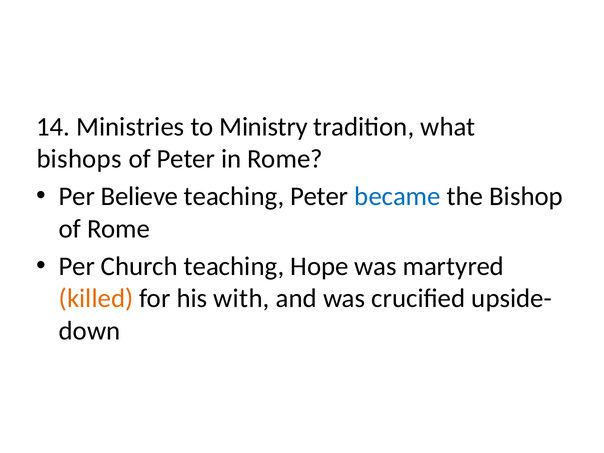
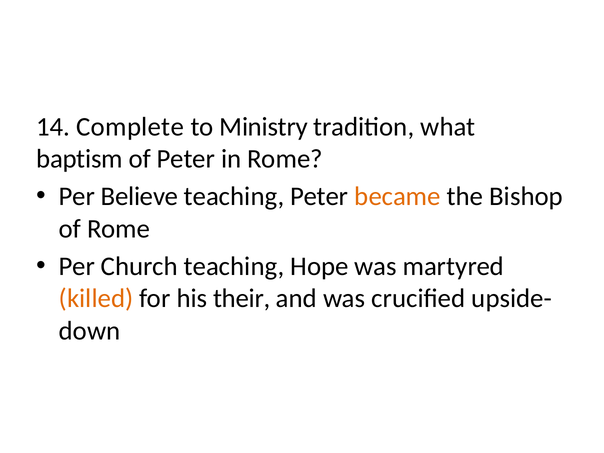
Ministries: Ministries -> Complete
bishops: bishops -> baptism
became colour: blue -> orange
with: with -> their
